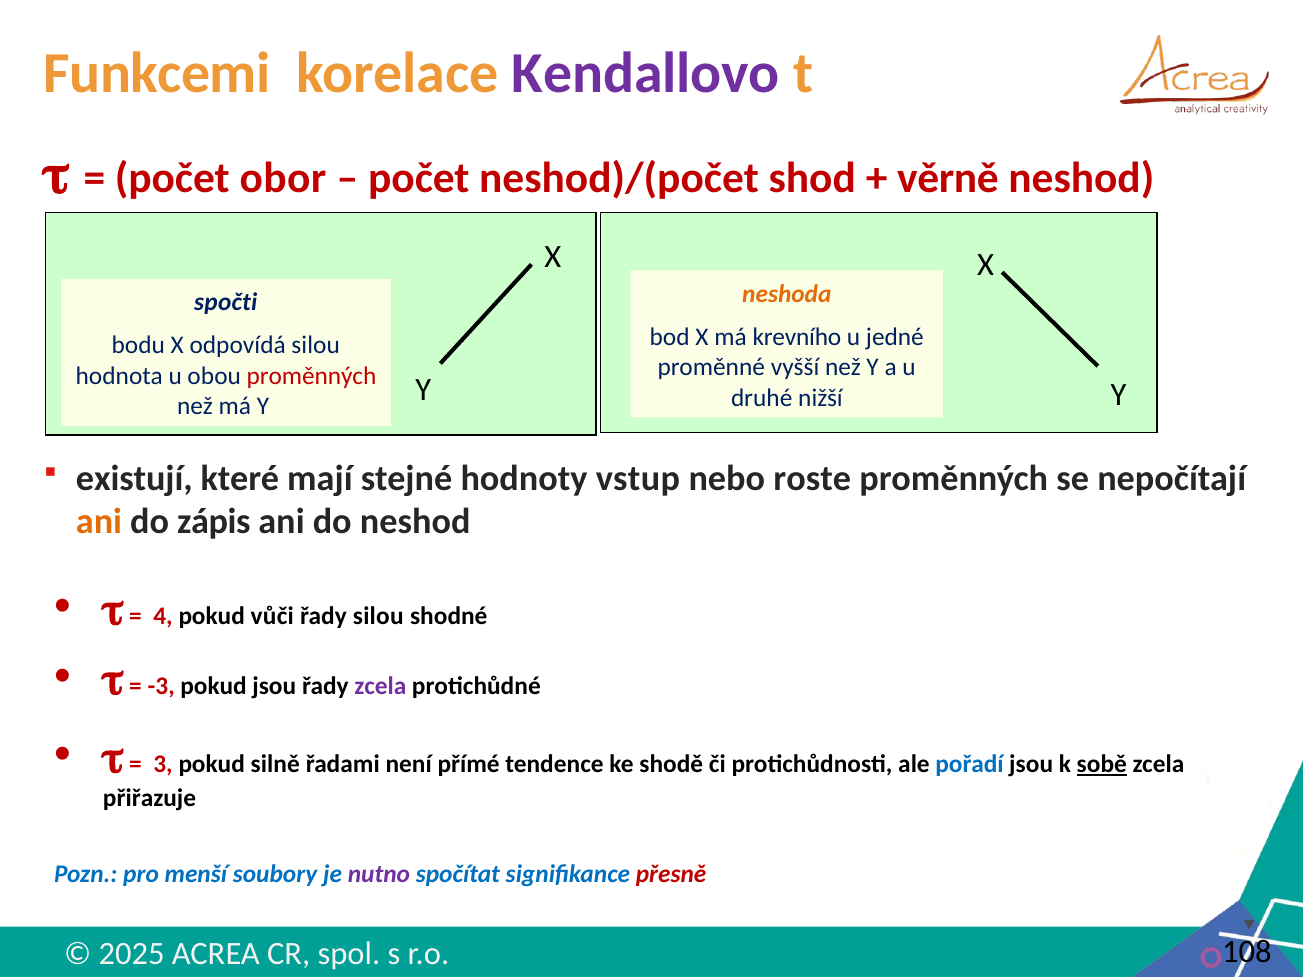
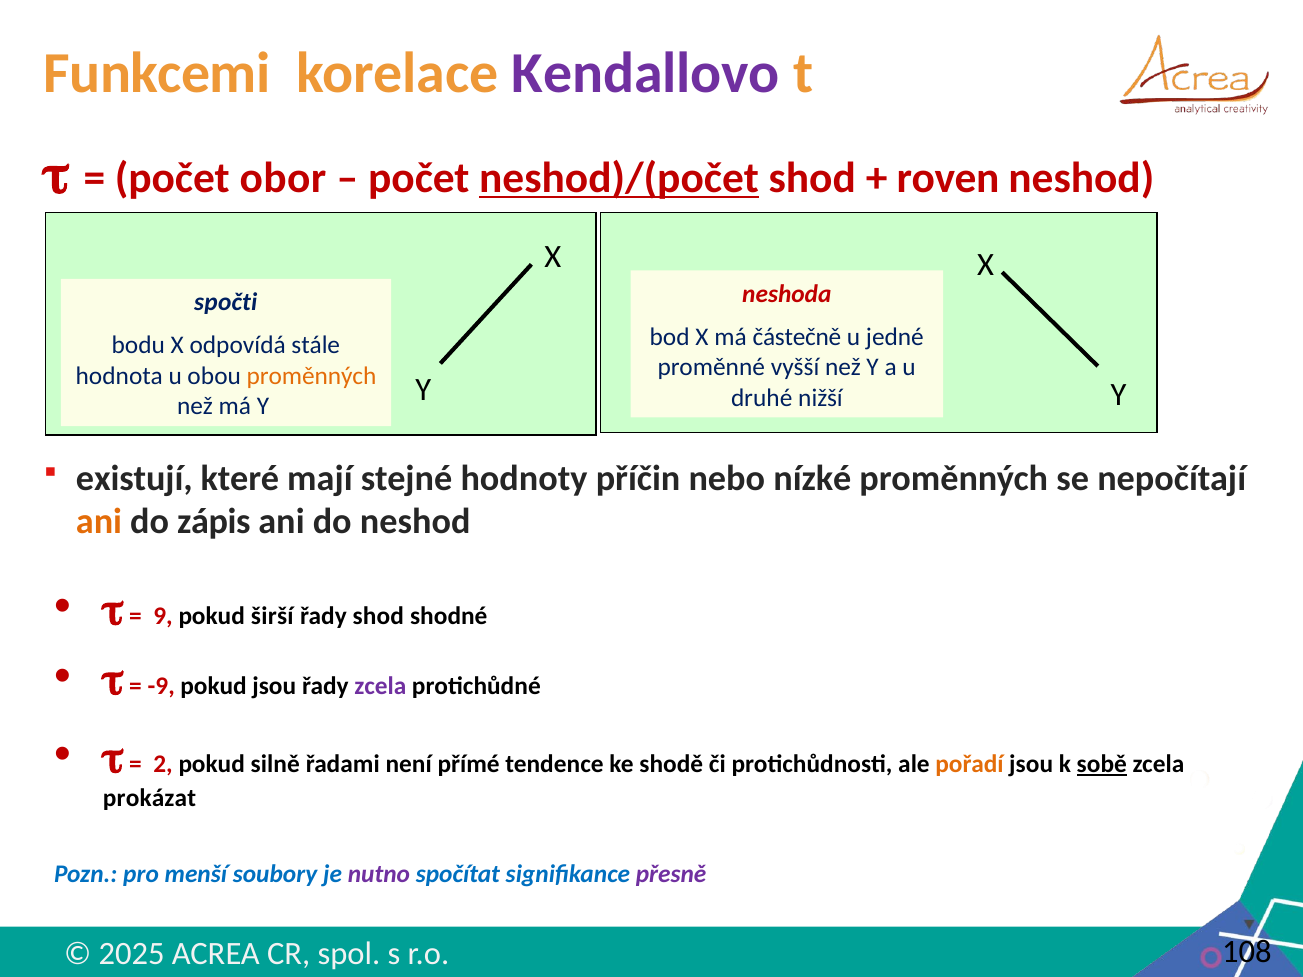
neshod)/(počet underline: none -> present
věrně: věrně -> roven
neshoda colour: orange -> red
krevního: krevního -> částečně
odpovídá silou: silou -> stále
proměnných at (311, 376) colour: red -> orange
vstup: vstup -> příčin
roste: roste -> nízké
4: 4 -> 9
vůči: vůči -> širší
řady silou: silou -> shod
-3: -3 -> -9
3: 3 -> 2
pořadí colour: blue -> orange
přiřazuje: přiřazuje -> prokázat
přesně colour: red -> purple
